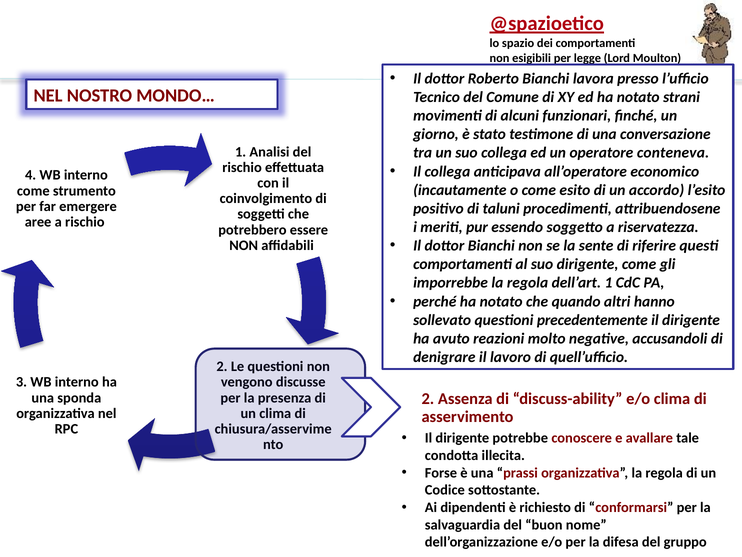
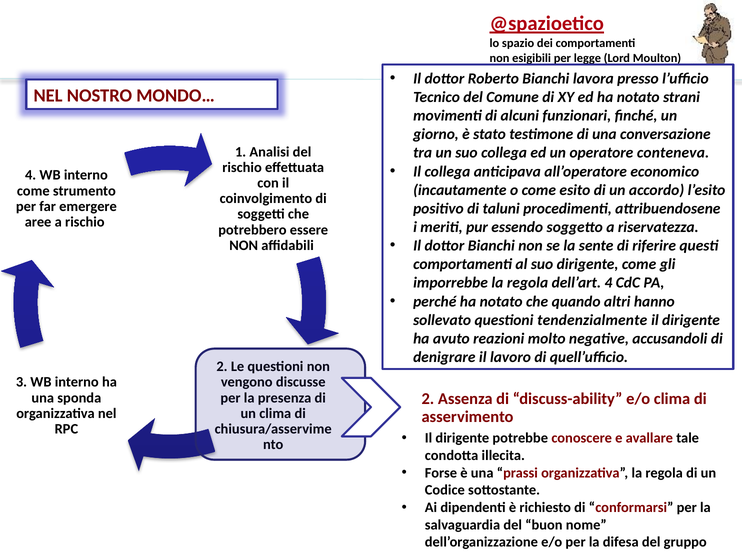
dell’art 1: 1 -> 4
precedentemente: precedentemente -> tendenzialmente
